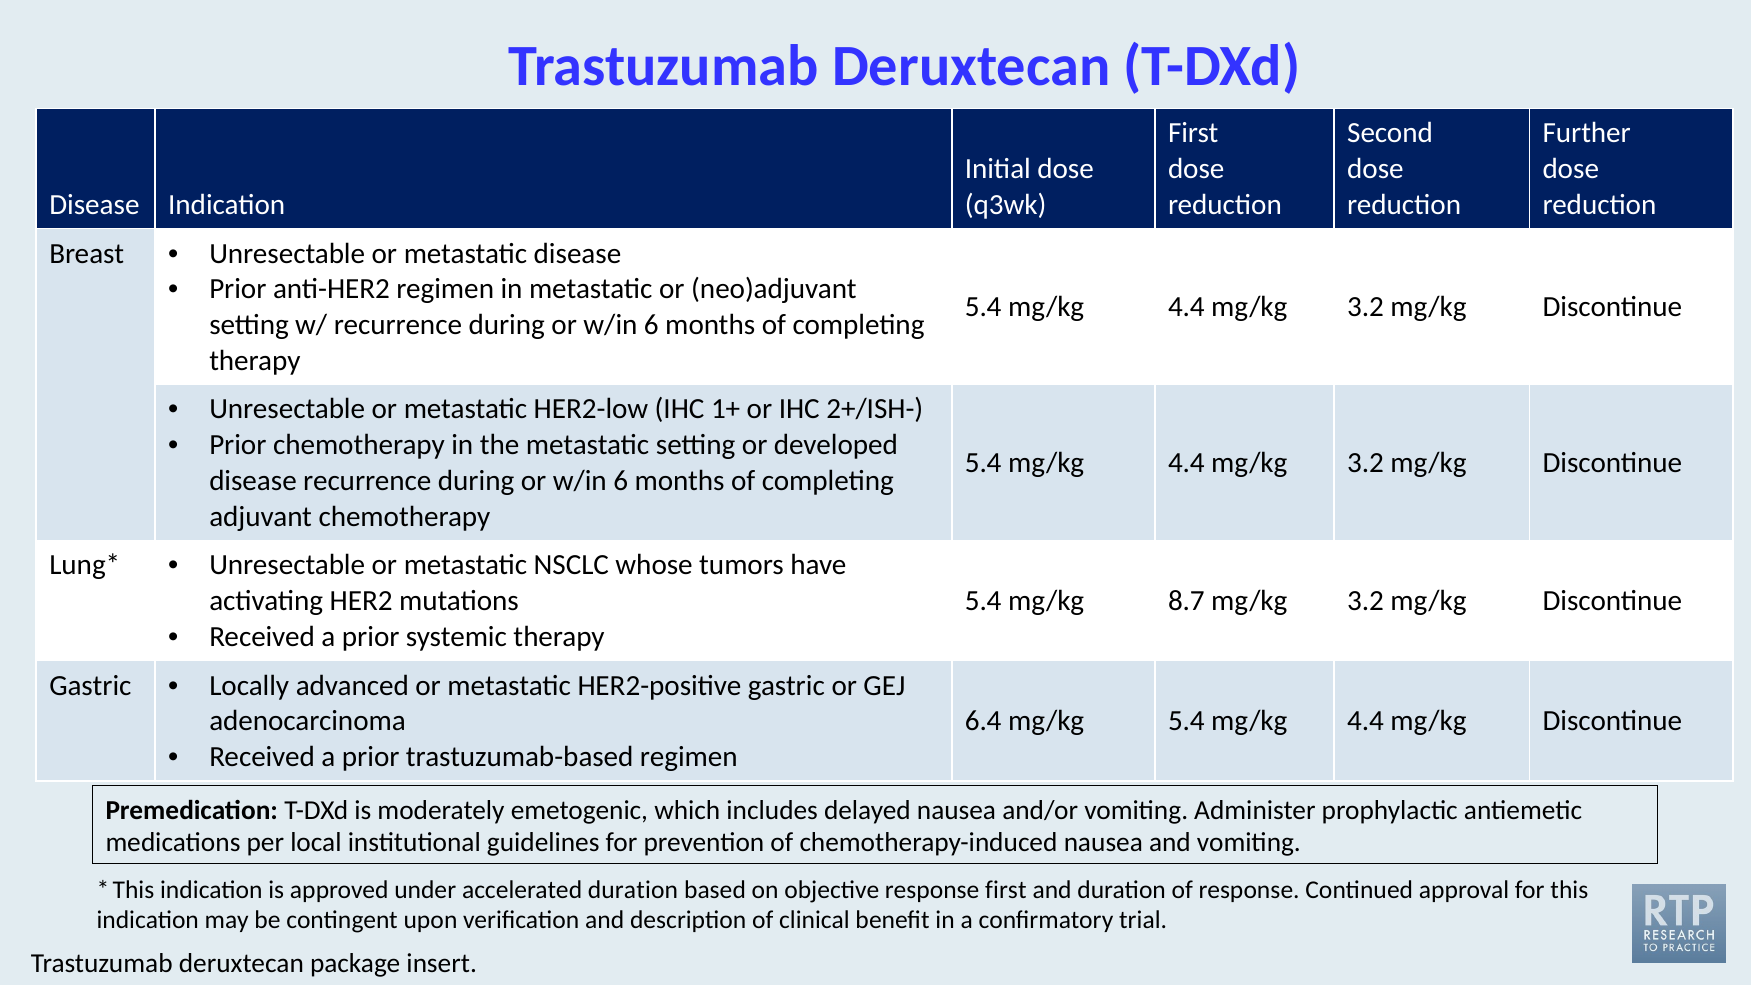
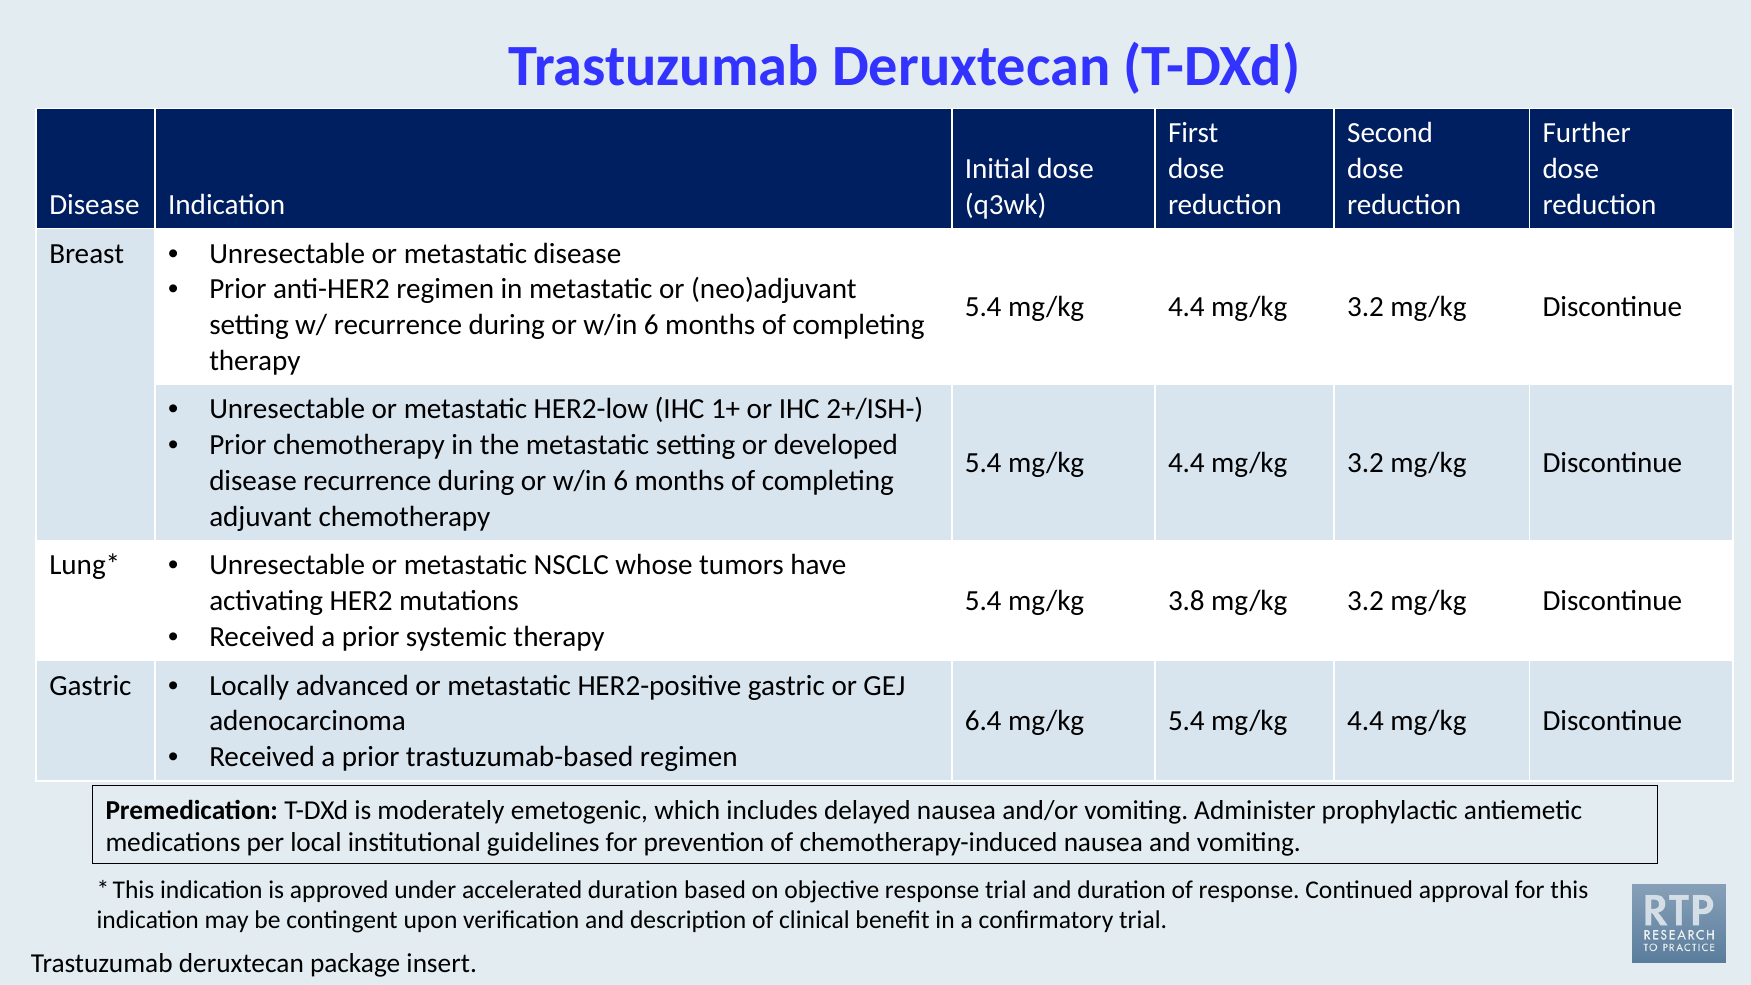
8.7: 8.7 -> 3.8
response first: first -> trial
